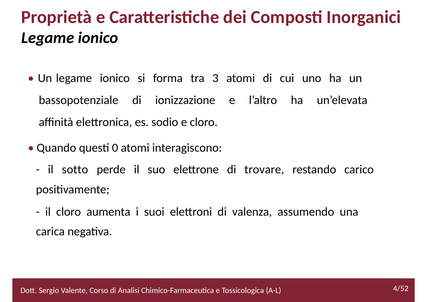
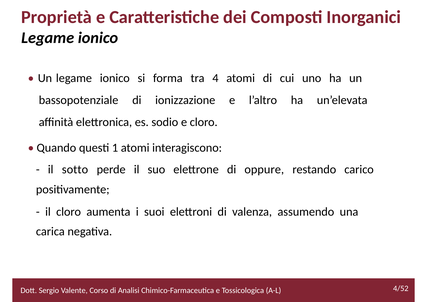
3: 3 -> 4
0: 0 -> 1
trovare: trovare -> oppure
